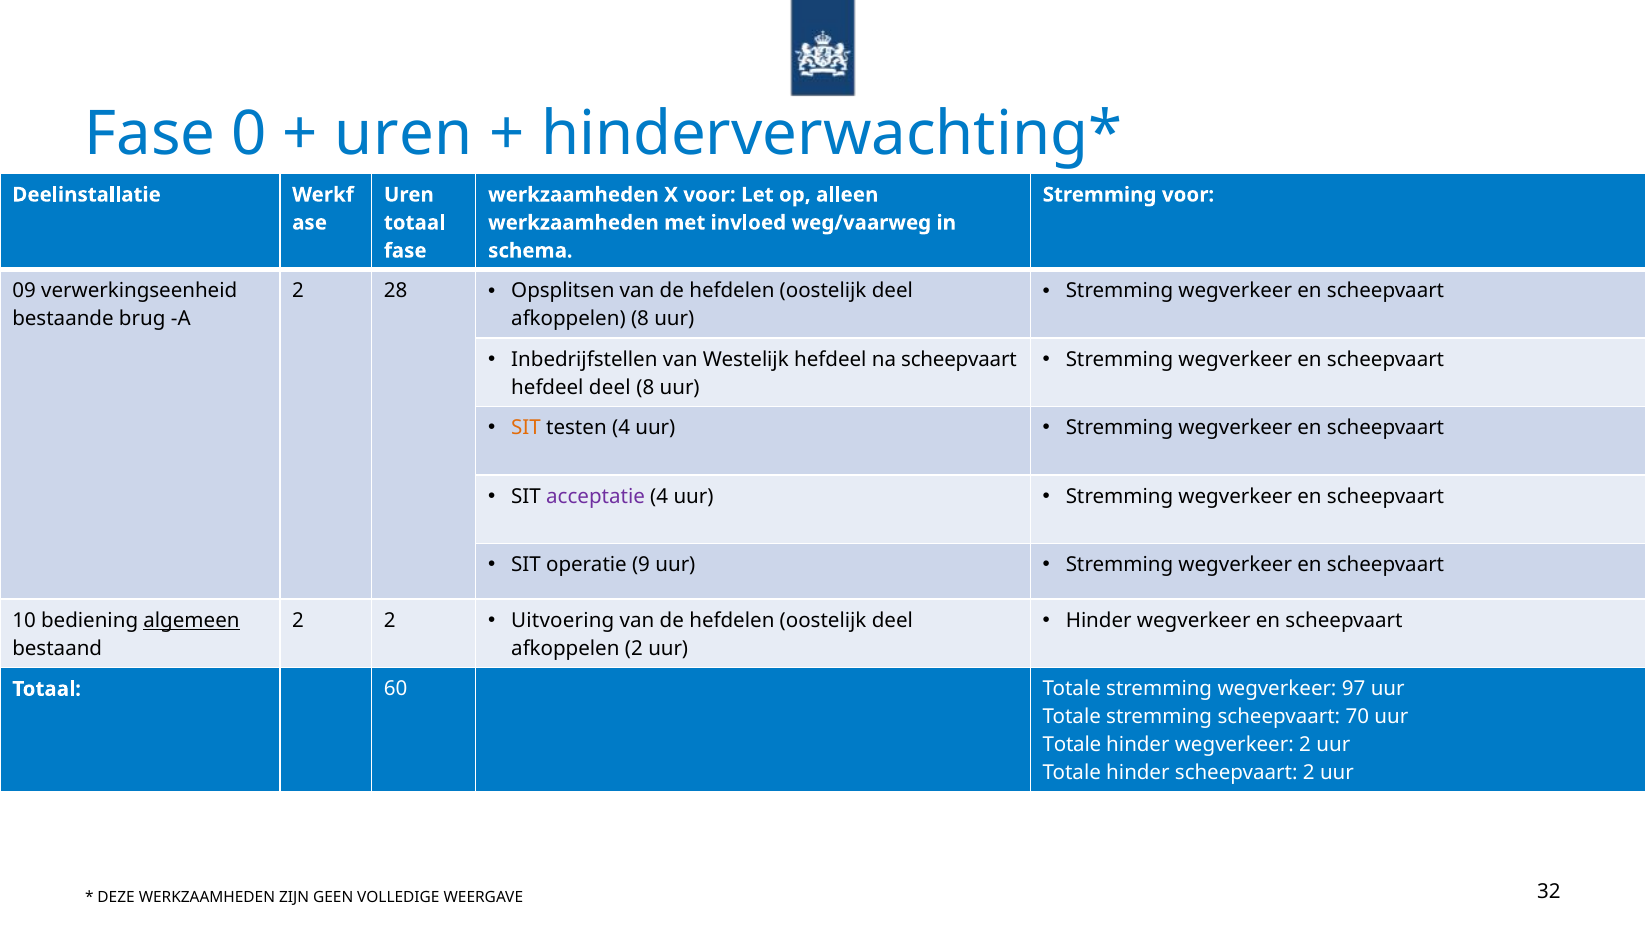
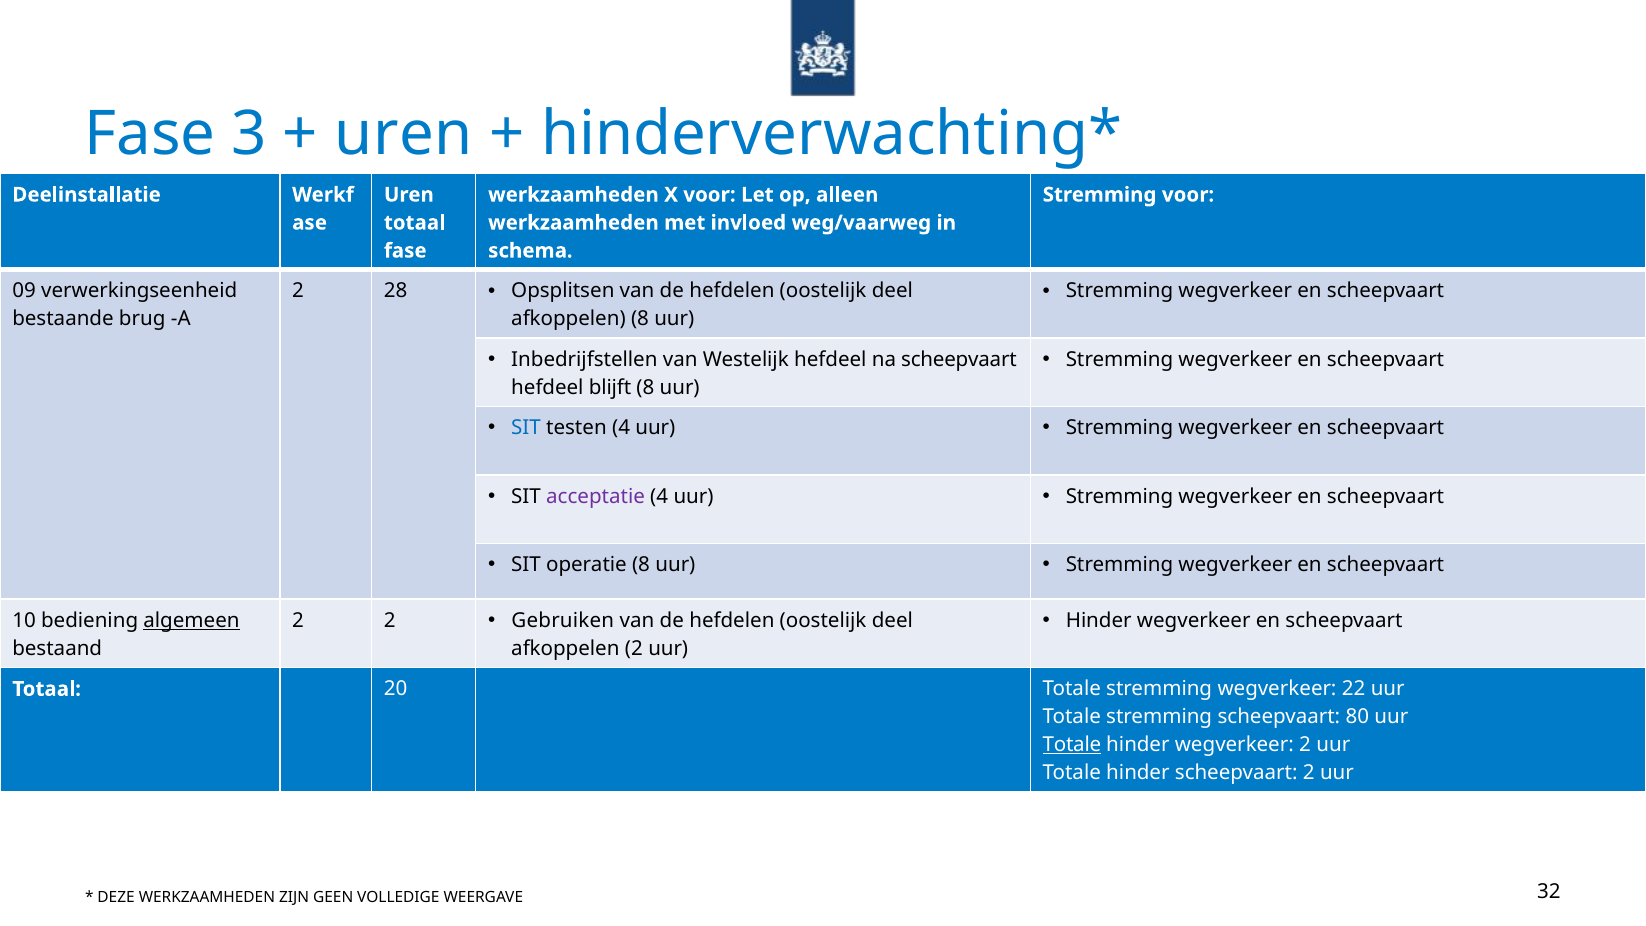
0: 0 -> 3
hefdeel deel: deel -> blijft
SIT at (526, 428) colour: orange -> blue
operatie 9: 9 -> 8
Uitvoering: Uitvoering -> Gebruiken
60: 60 -> 20
97: 97 -> 22
70: 70 -> 80
Totale at (1072, 745) underline: none -> present
